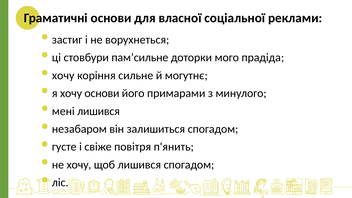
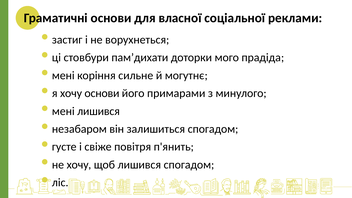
пам’сильне: пам’сильне -> пам’дихати
хочу at (63, 75): хочу -> мені
